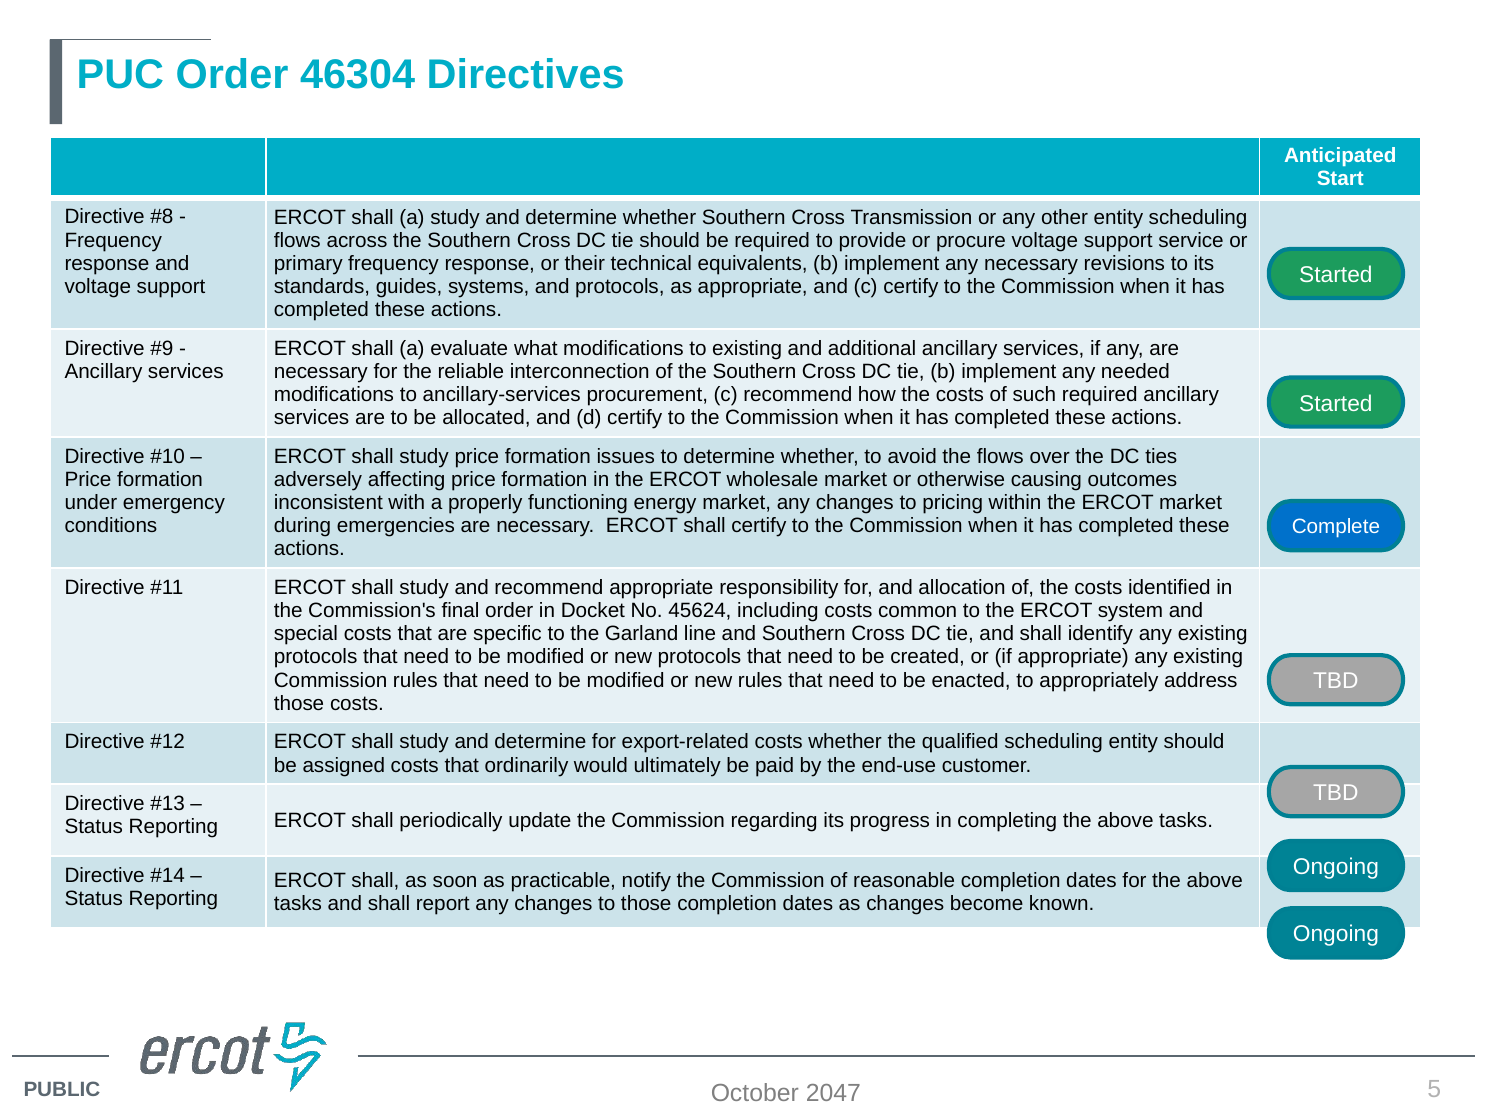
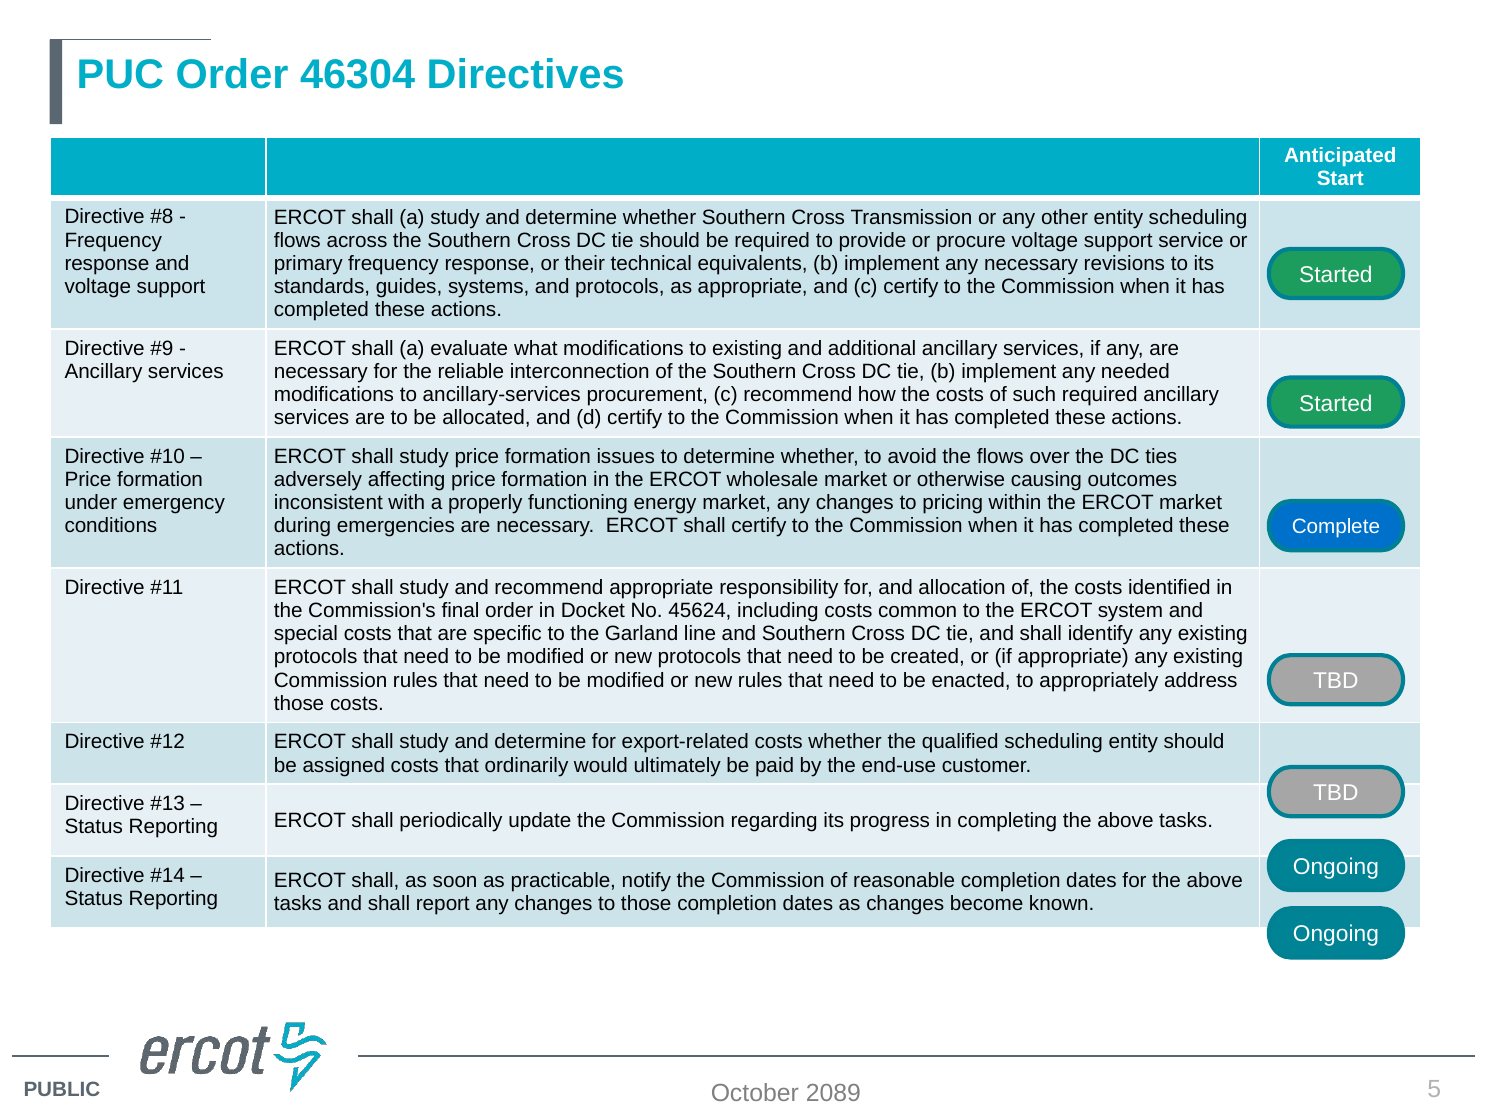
2047: 2047 -> 2089
